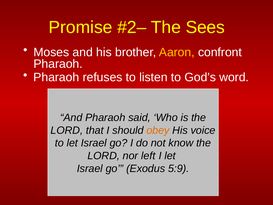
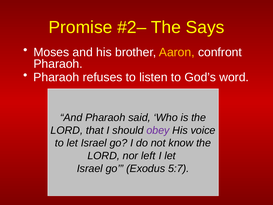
Sees: Sees -> Says
obey colour: orange -> purple
5:9: 5:9 -> 5:7
